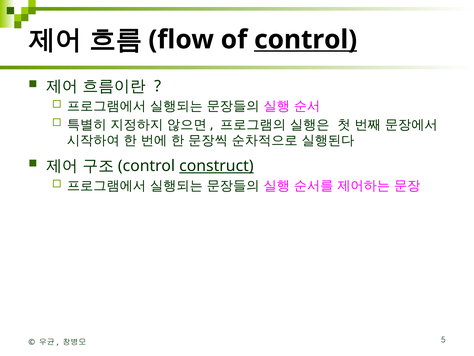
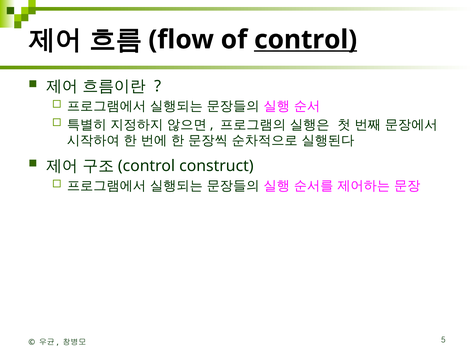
construct underline: present -> none
